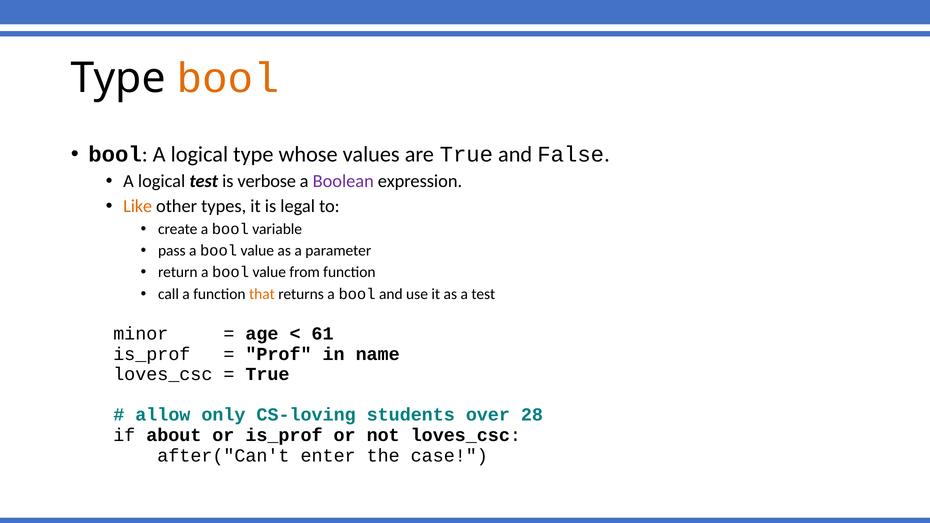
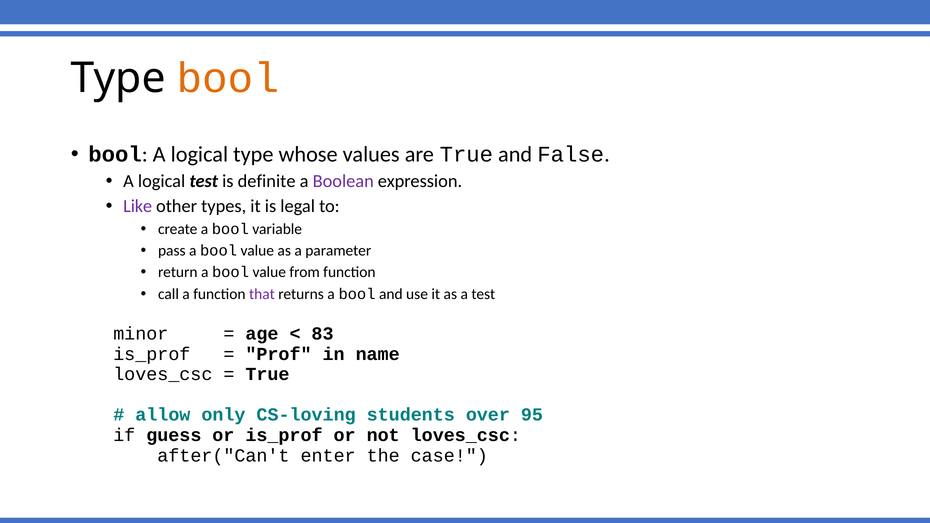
verbose: verbose -> definite
Like colour: orange -> purple
that colour: orange -> purple
61: 61 -> 83
28: 28 -> 95
about: about -> guess
